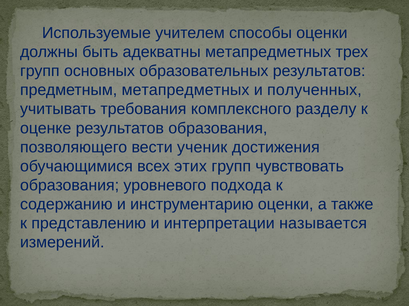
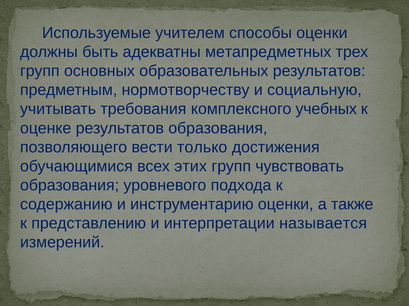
предметным метапредметных: метапредметных -> нормотворчеству
полученных: полученных -> социальную
разделу: разделу -> учебных
ученик: ученик -> только
